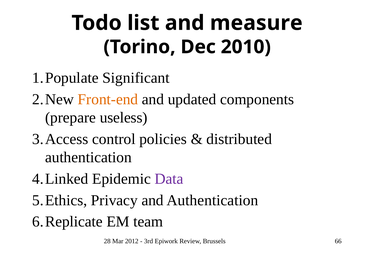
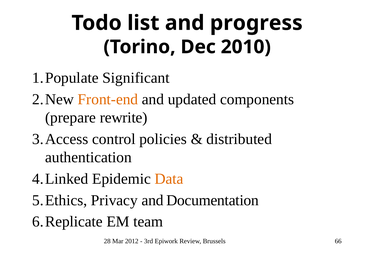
measure: measure -> progress
useless: useless -> rewrite
Data colour: purple -> orange
and Authentication: Authentication -> Documentation
